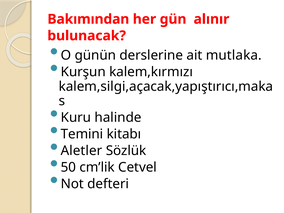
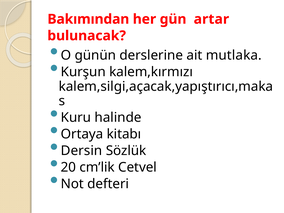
alınır: alınır -> artar
Temini: Temini -> Ortaya
Aletler: Aletler -> Dersin
50: 50 -> 20
